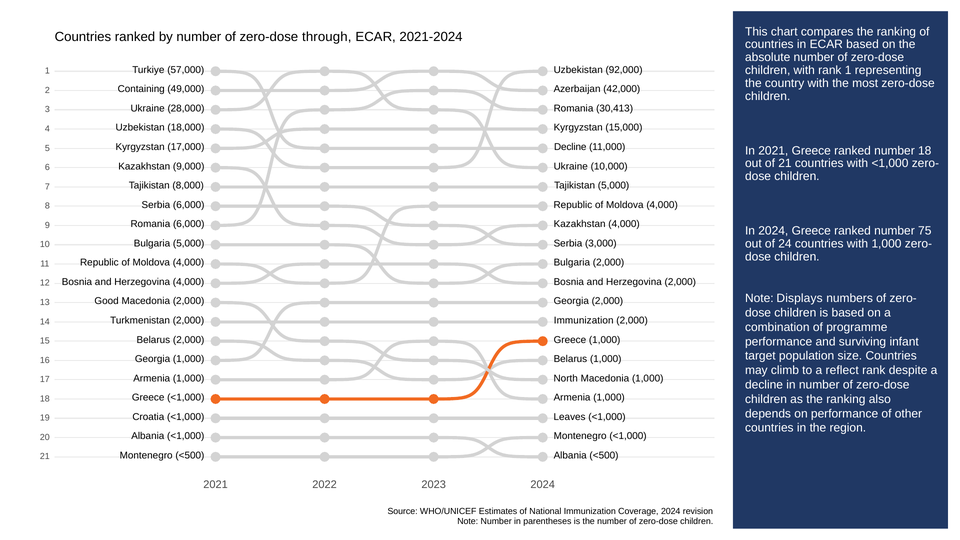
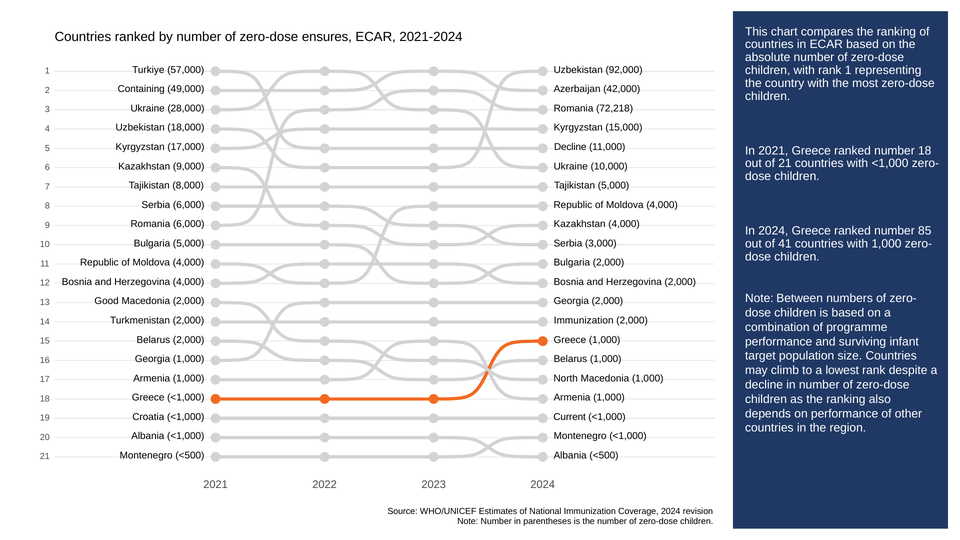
through: through -> ensures
30,413: 30,413 -> 72,218
75: 75 -> 85
24: 24 -> 41
Displays: Displays -> Between
reflect: reflect -> lowest
Leaves: Leaves -> Current
